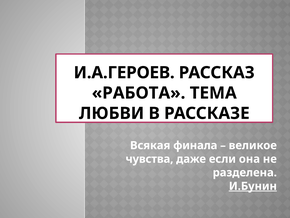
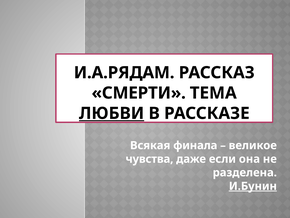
И.А.ГЕРОЕВ: И.А.ГЕРОЕВ -> И.А.РЯДАМ
РАБОТА: РАБОТА -> СМЕРТИ
ЛЮБВИ underline: none -> present
